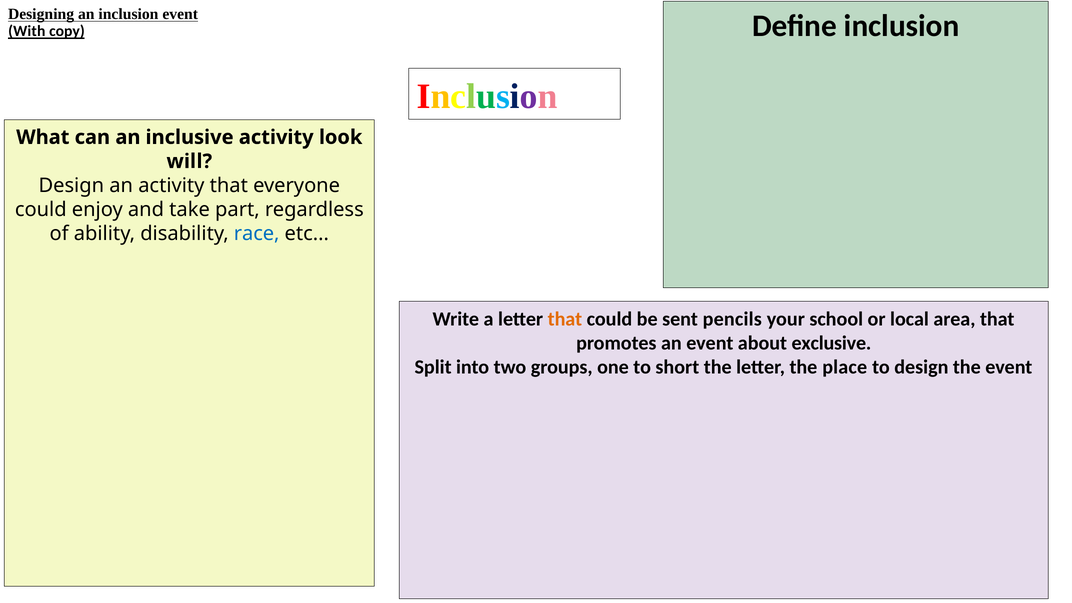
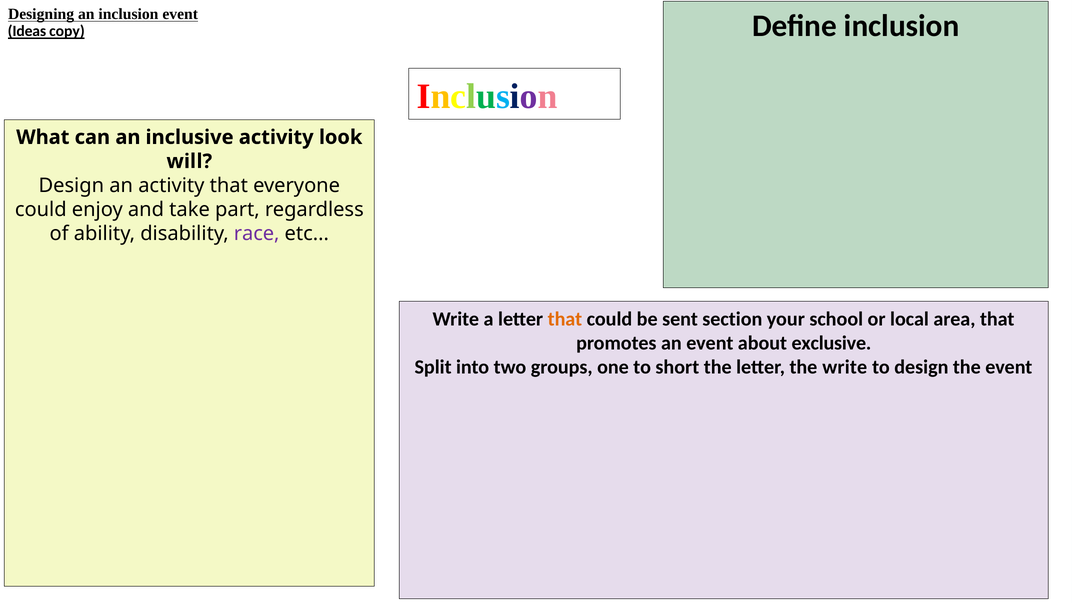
With: With -> Ideas
race colour: blue -> purple
pencils: pencils -> section
the place: place -> write
